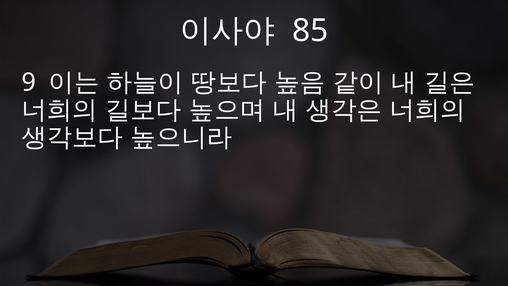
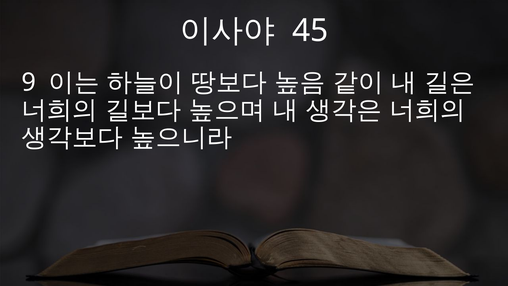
85: 85 -> 45
